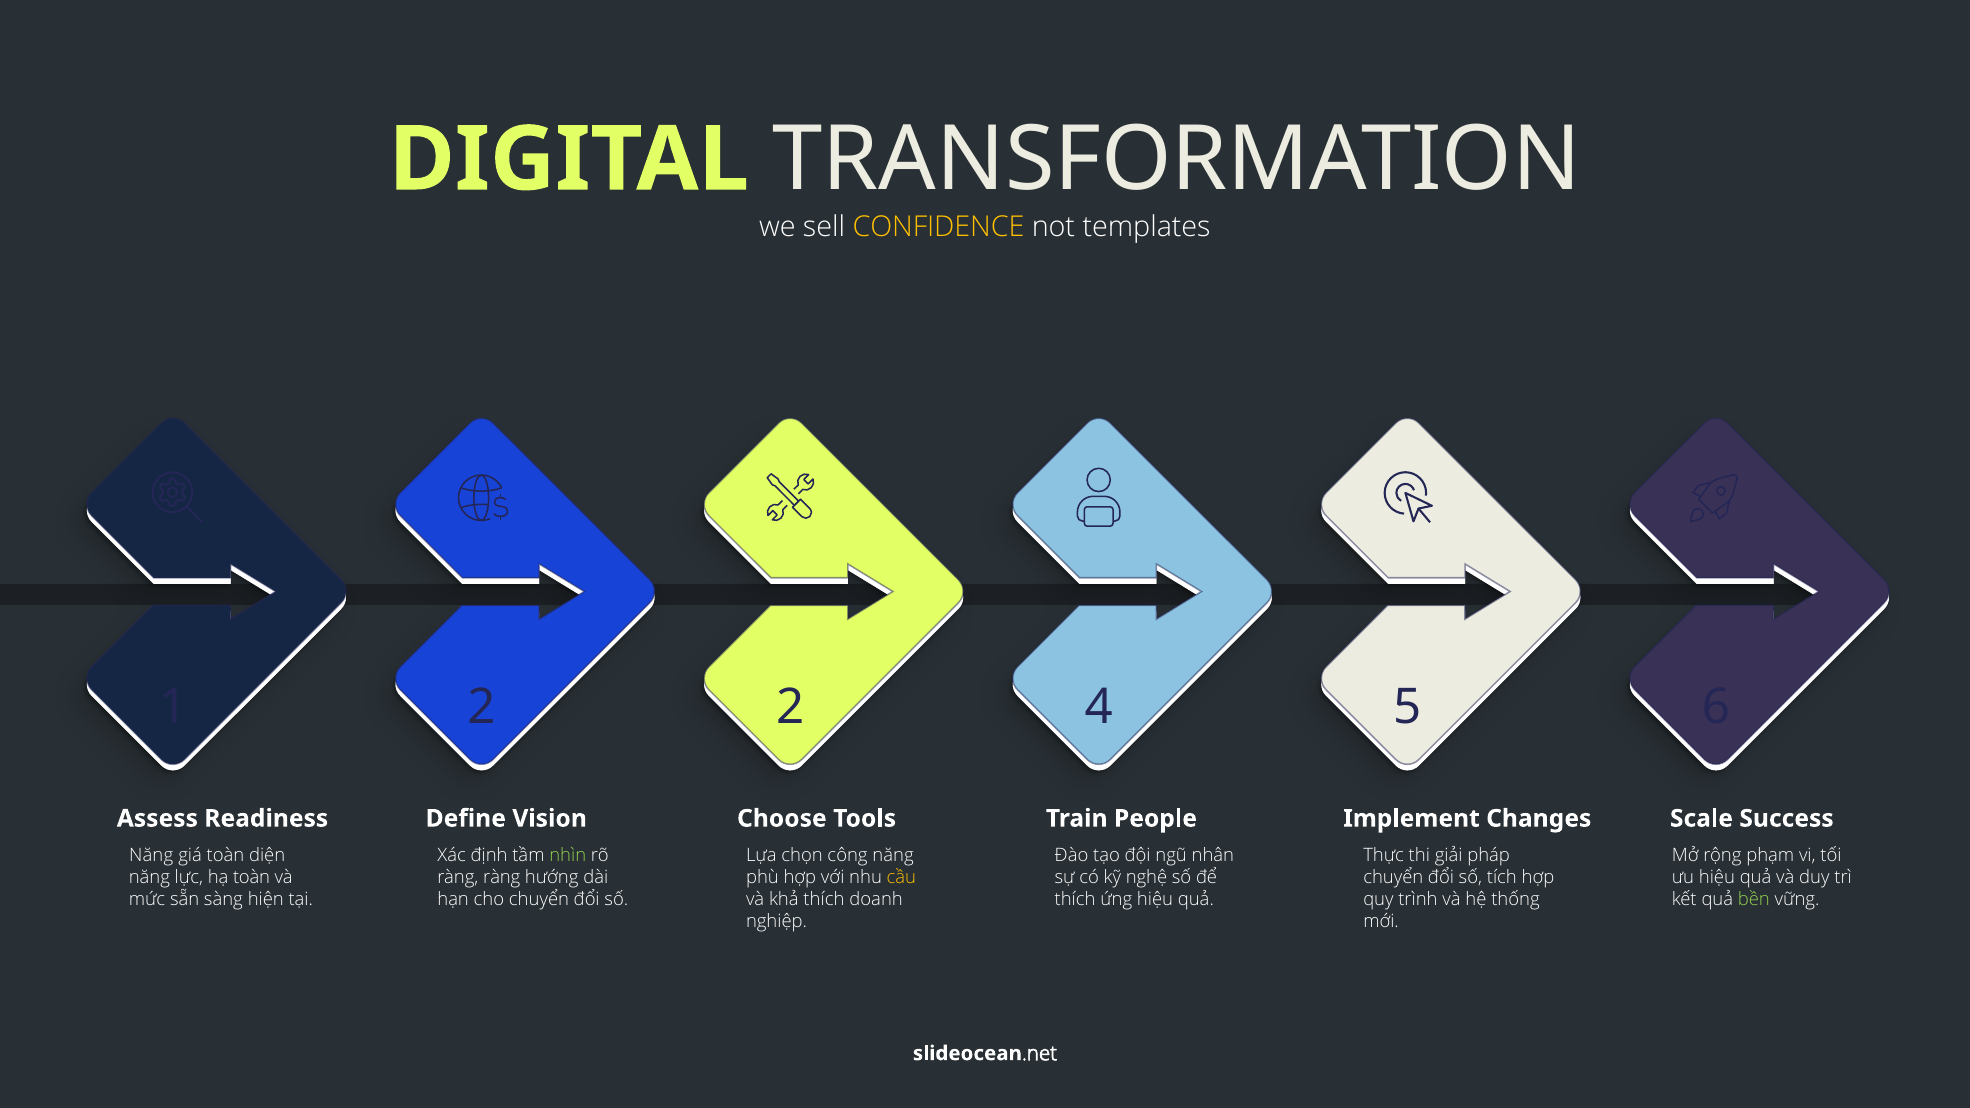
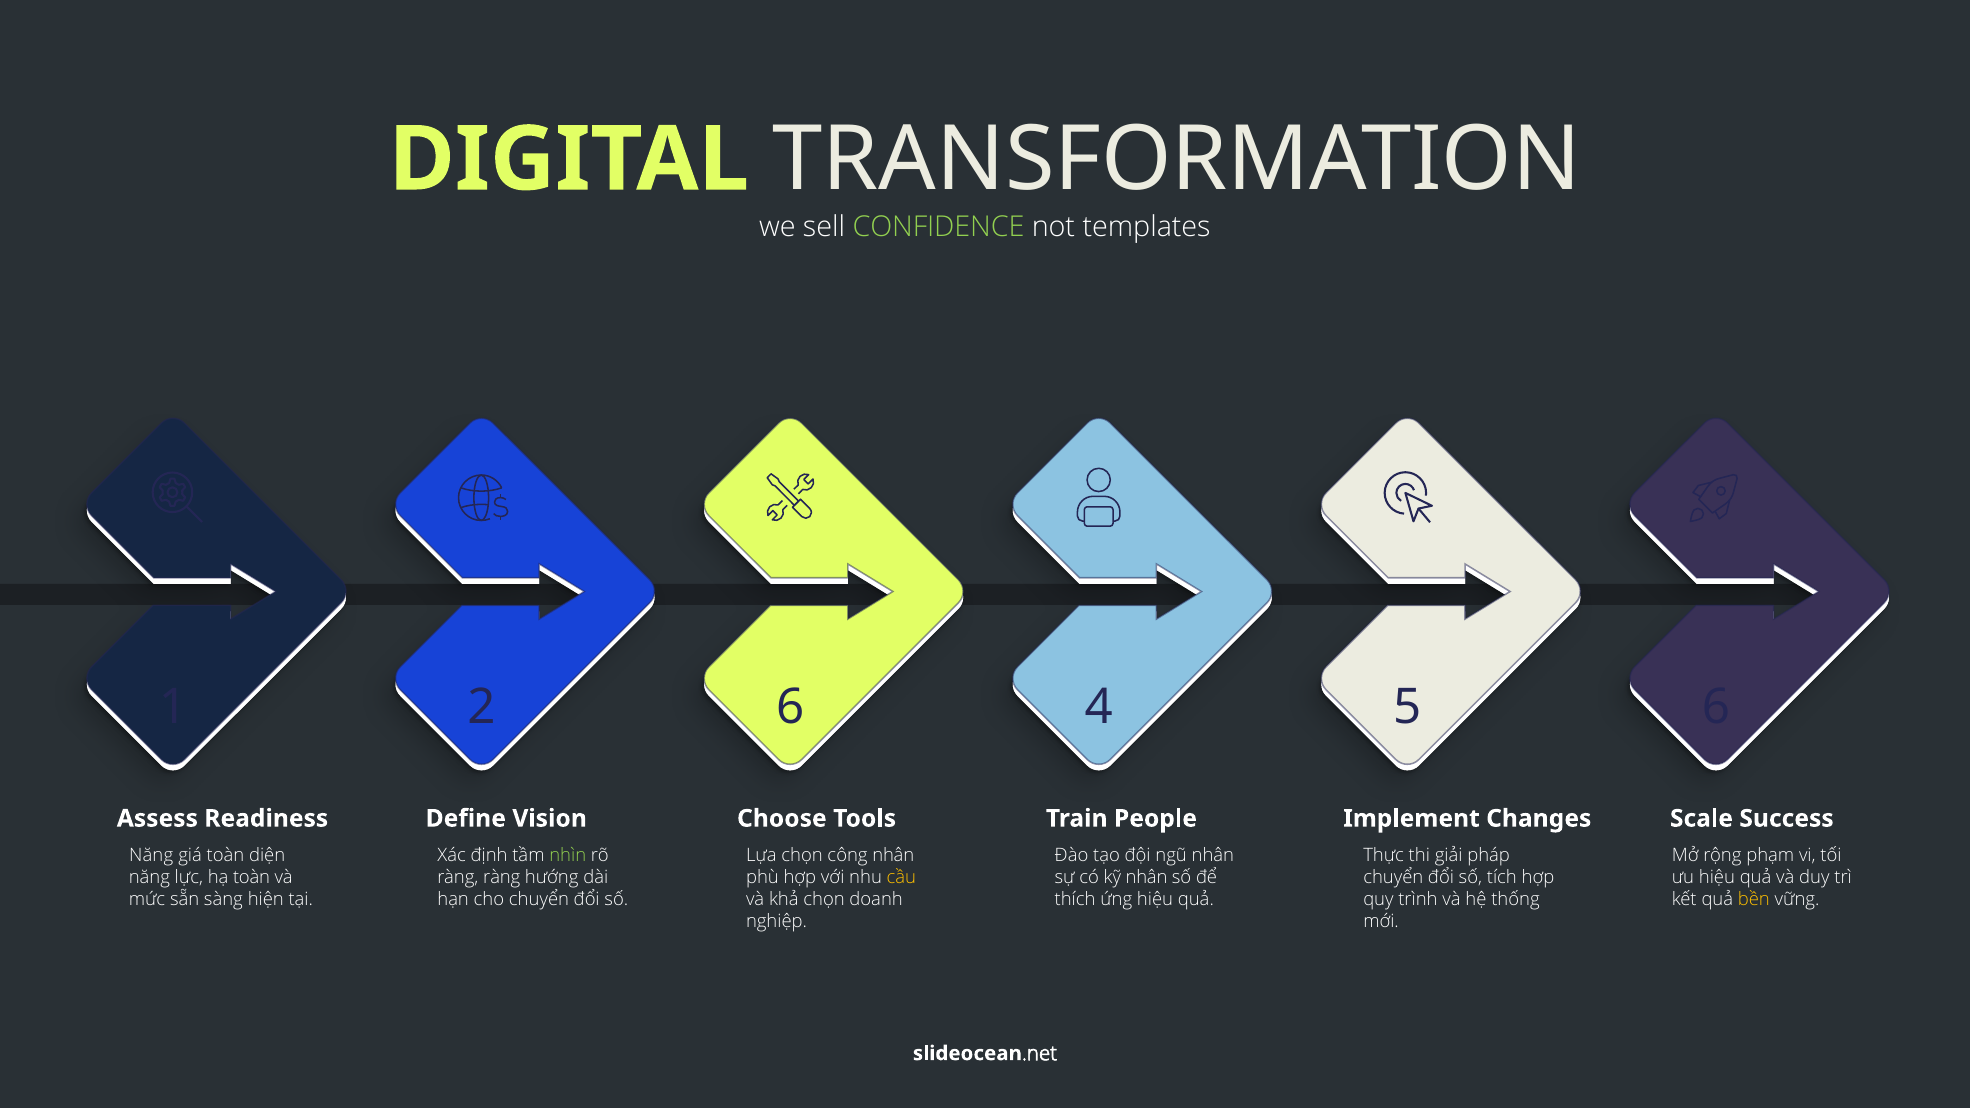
CONFIDENCE colour: yellow -> light green
2 2: 2 -> 6
công năng: năng -> nhân
kỹ nghệ: nghệ -> nhân
khả thích: thích -> chọn
bền colour: light green -> yellow
